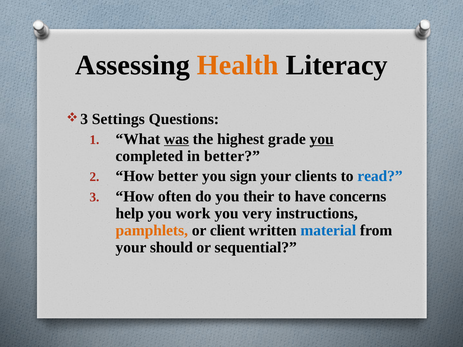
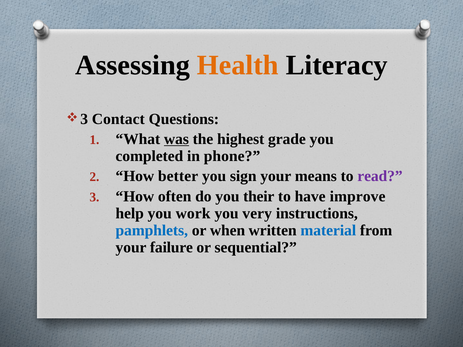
Settings: Settings -> Contact
you at (322, 139) underline: present -> none
in better: better -> phone
clients: clients -> means
read colour: blue -> purple
concerns: concerns -> improve
pamphlets colour: orange -> blue
client: client -> when
should: should -> failure
